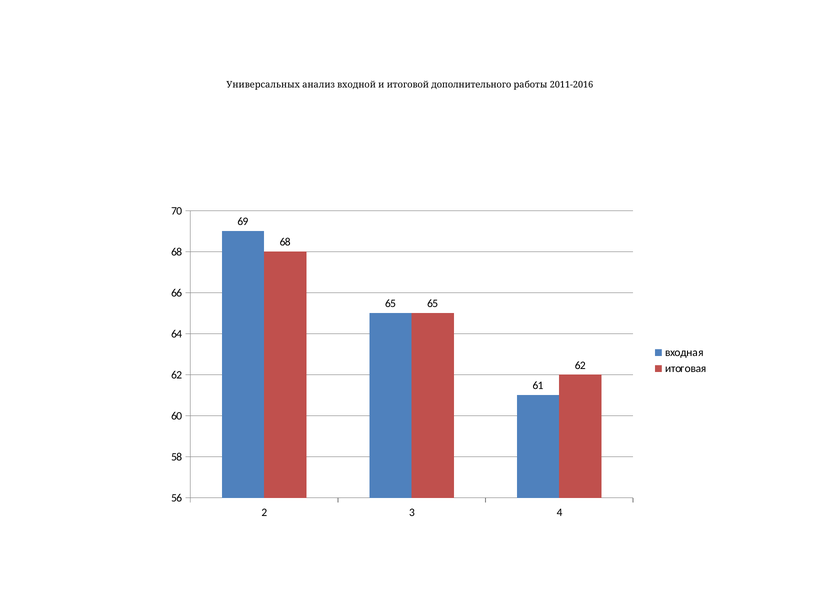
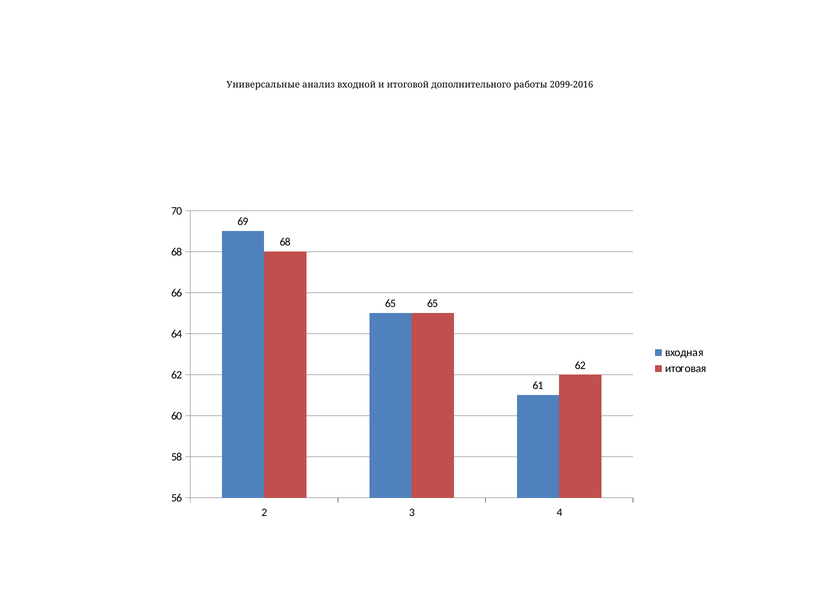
Универсальных: Универсальных -> Универсальные
2011-2016: 2011-2016 -> 2099-2016
